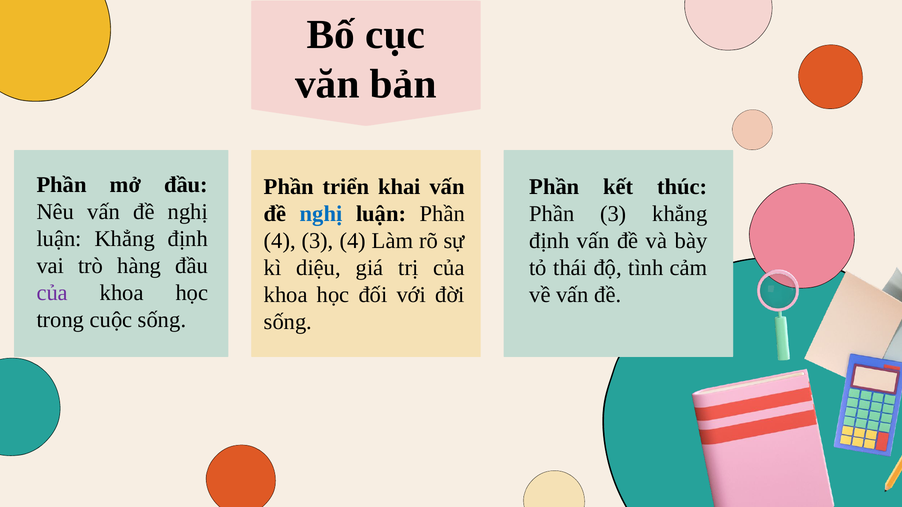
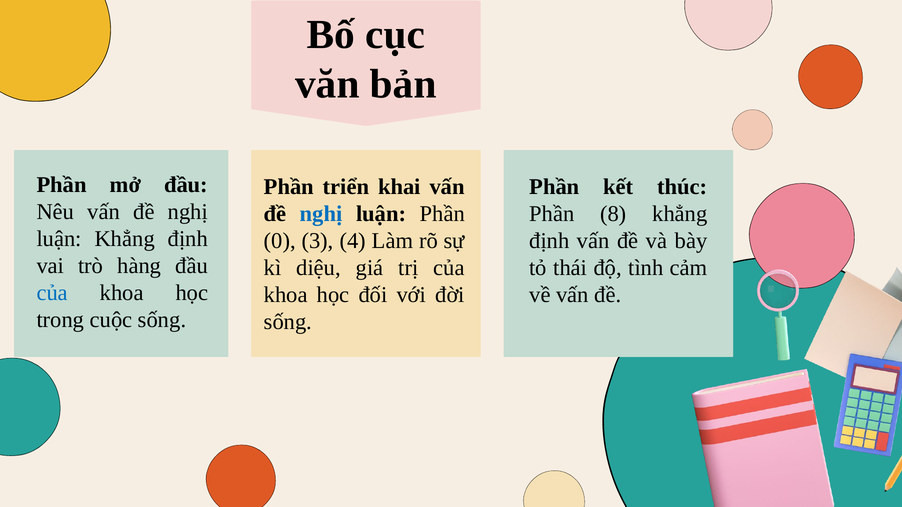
Phần 3: 3 -> 8
4 at (280, 241): 4 -> 0
của at (52, 293) colour: purple -> blue
